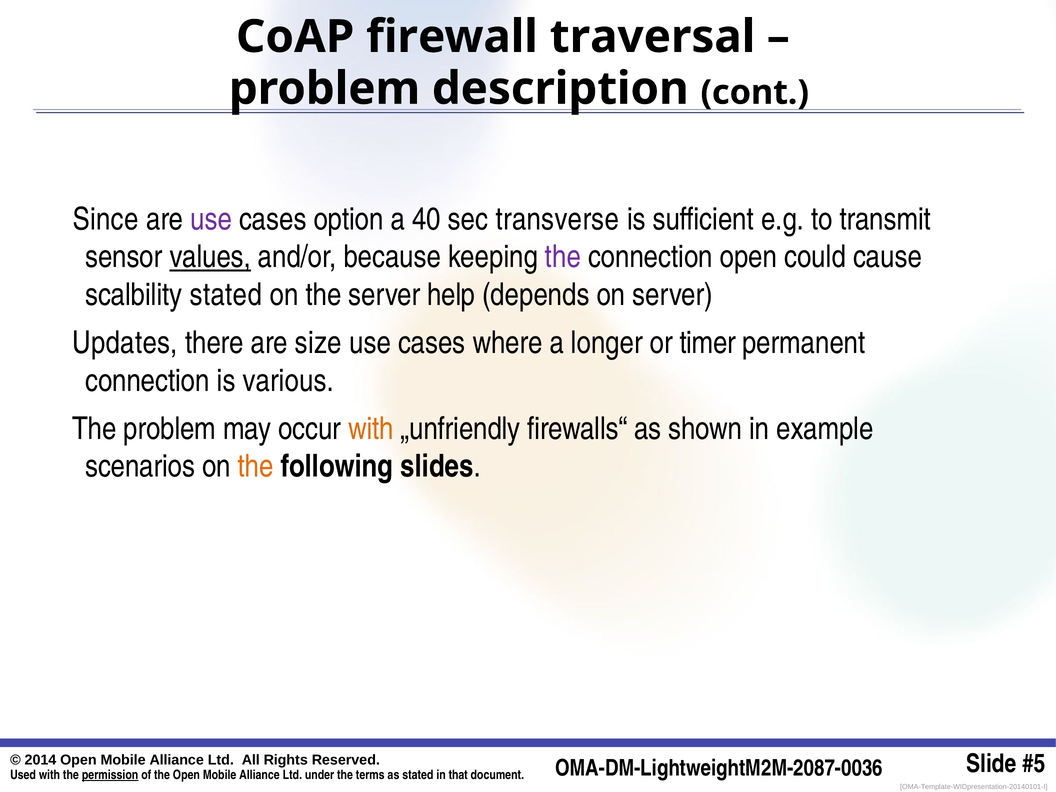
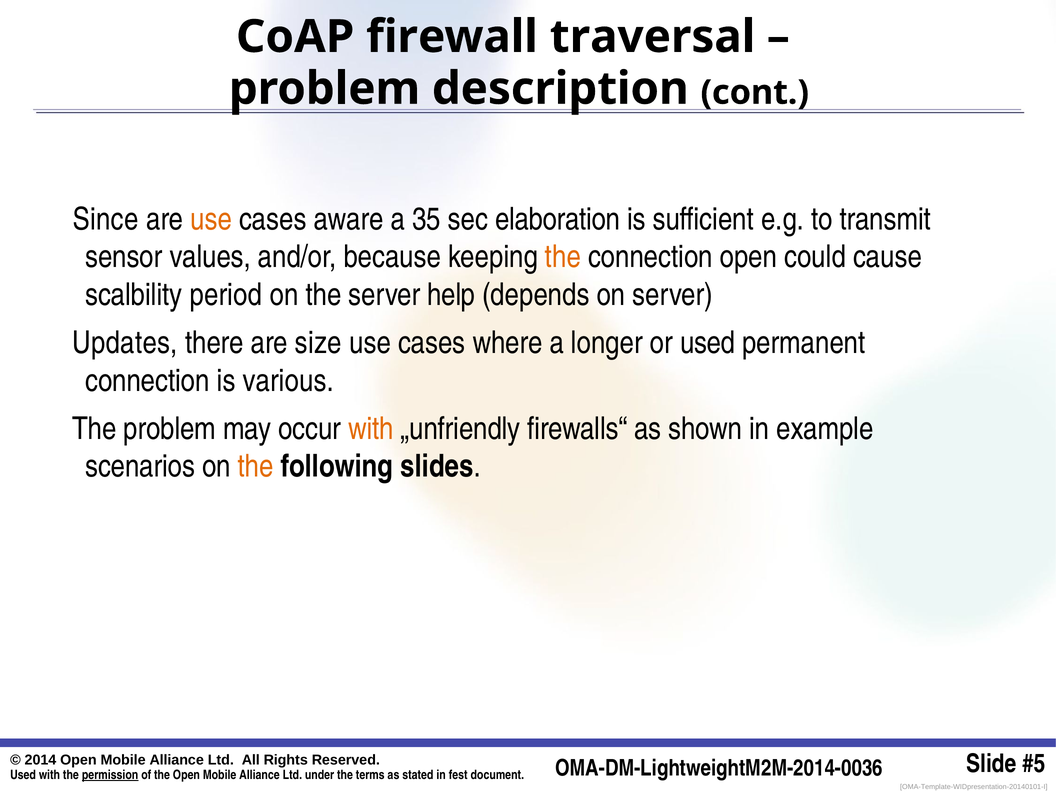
use at (211, 219) colour: purple -> orange
option: option -> aware
40: 40 -> 35
transverse: transverse -> elaboration
values underline: present -> none
the at (563, 257) colour: purple -> orange
scalbility stated: stated -> period
or timer: timer -> used
OMA-DM-LightweightM2M-2087-0036: OMA-DM-LightweightM2M-2087-0036 -> OMA-DM-LightweightM2M-2014-0036
that: that -> fest
